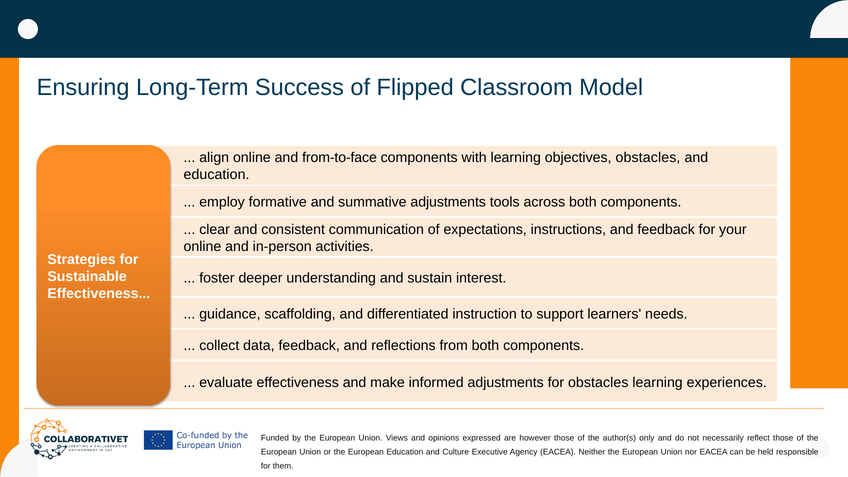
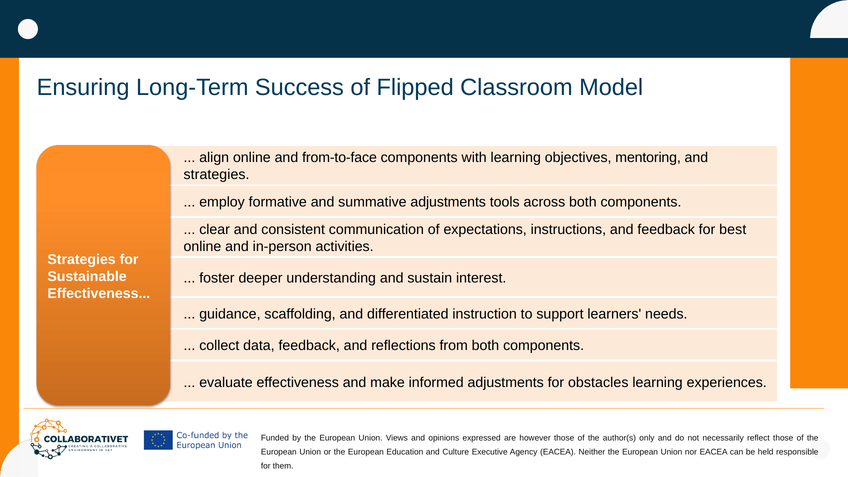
objectives obstacles: obstacles -> mentoring
education at (217, 175): education -> strategies
your: your -> best
